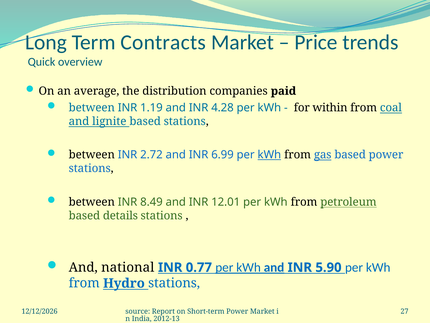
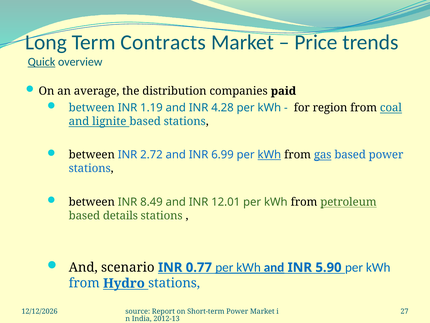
Quick underline: none -> present
within: within -> region
national: national -> scenario
